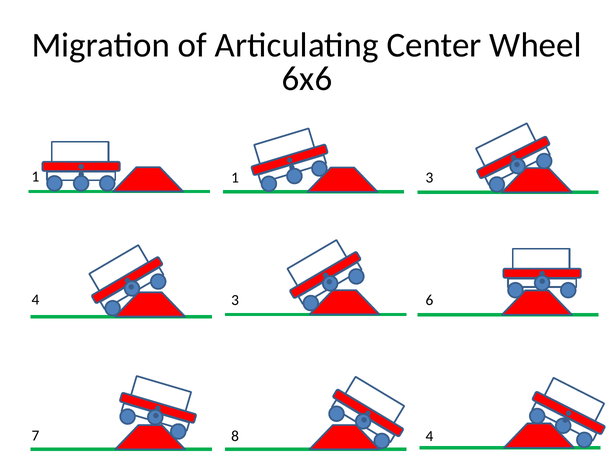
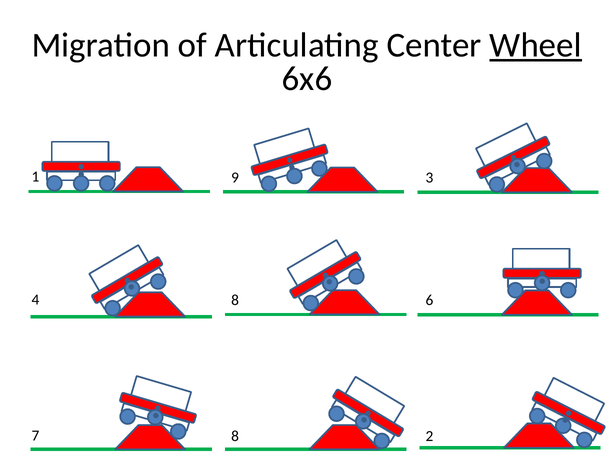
Wheel underline: none -> present
1 1: 1 -> 9
4 3: 3 -> 8
8 4: 4 -> 2
